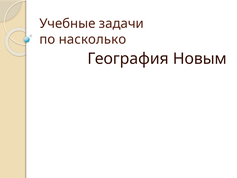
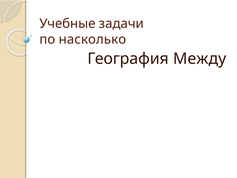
Новым: Новым -> Между
